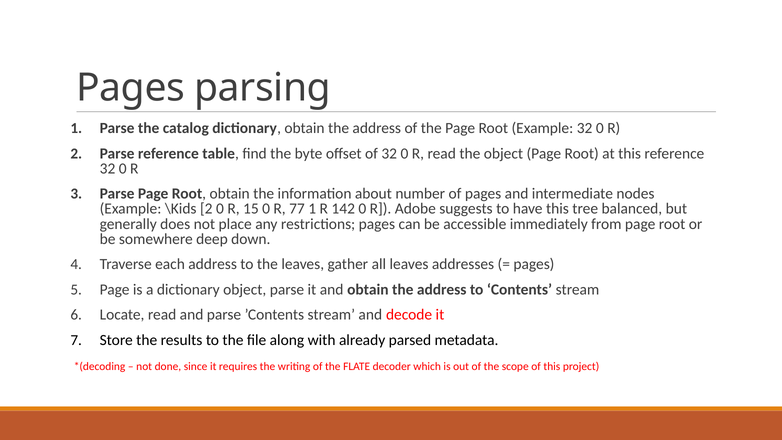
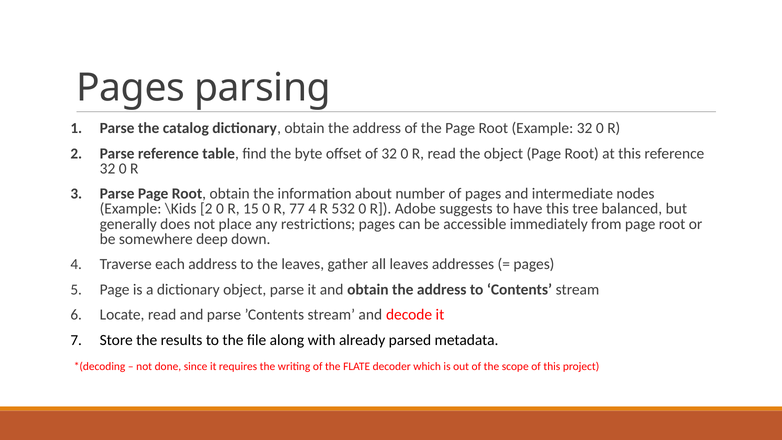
77 1: 1 -> 4
142: 142 -> 532
